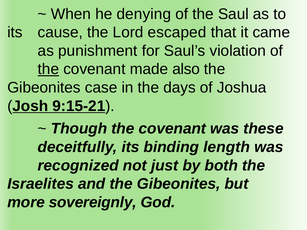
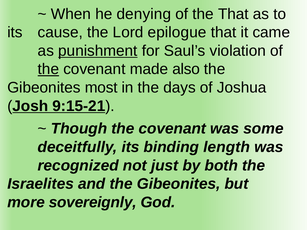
the Saul: Saul -> That
escaped: escaped -> epilogue
punishment underline: none -> present
case: case -> most
these: these -> some
